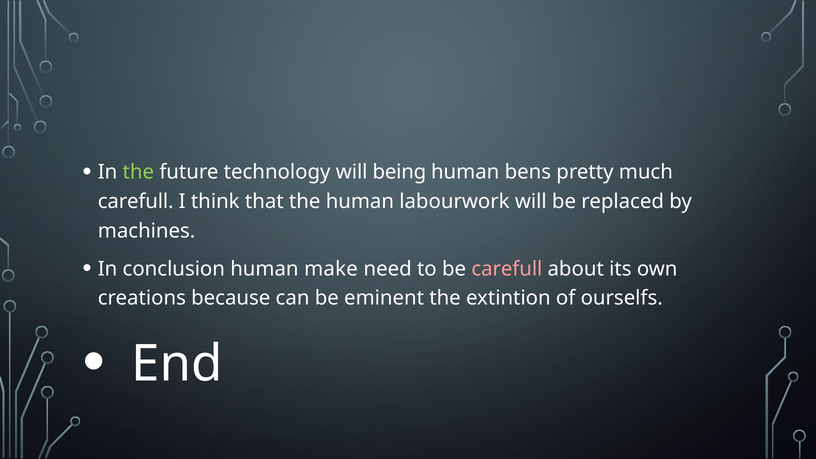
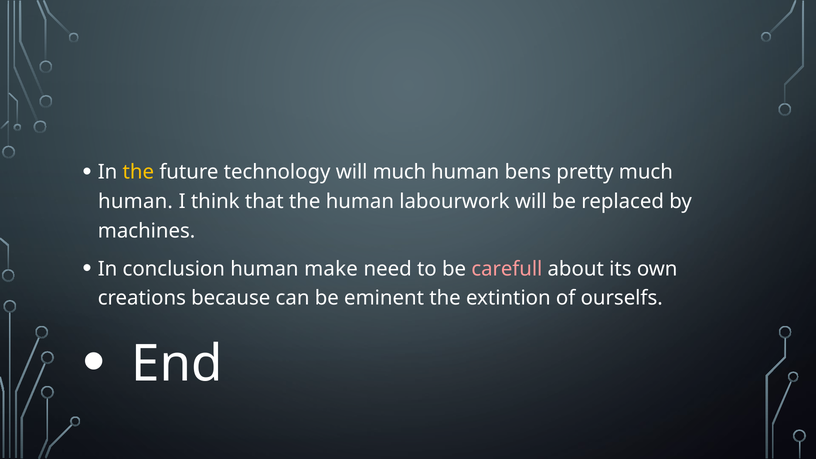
the at (138, 172) colour: light green -> yellow
will being: being -> much
carefull at (136, 202): carefull -> human
